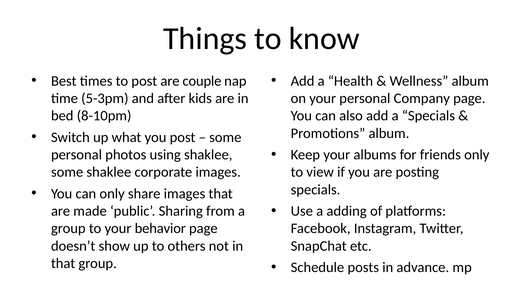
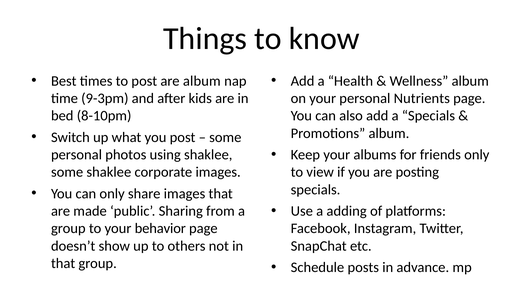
are couple: couple -> album
5-3pm: 5-3pm -> 9-3pm
Company: Company -> Nutrients
